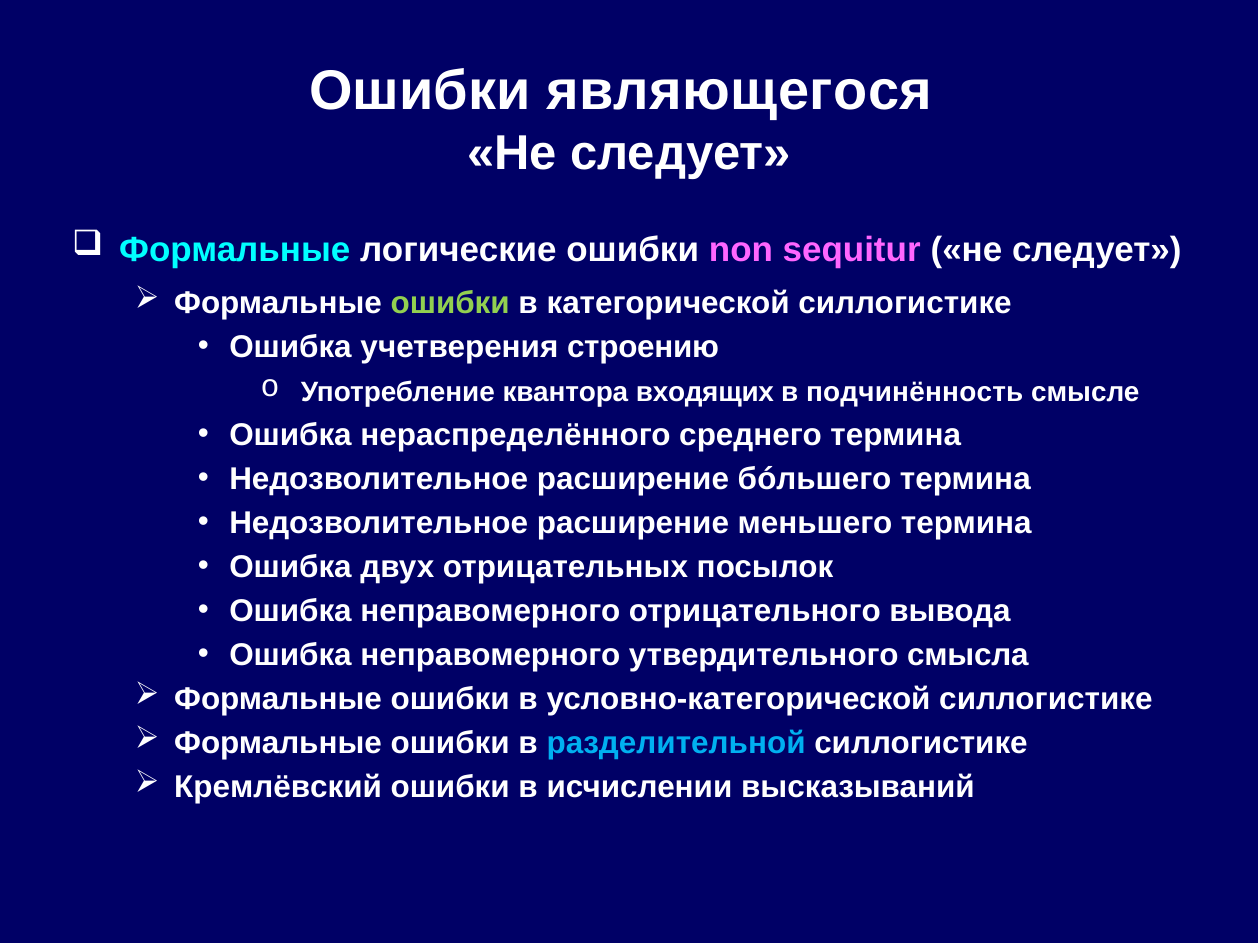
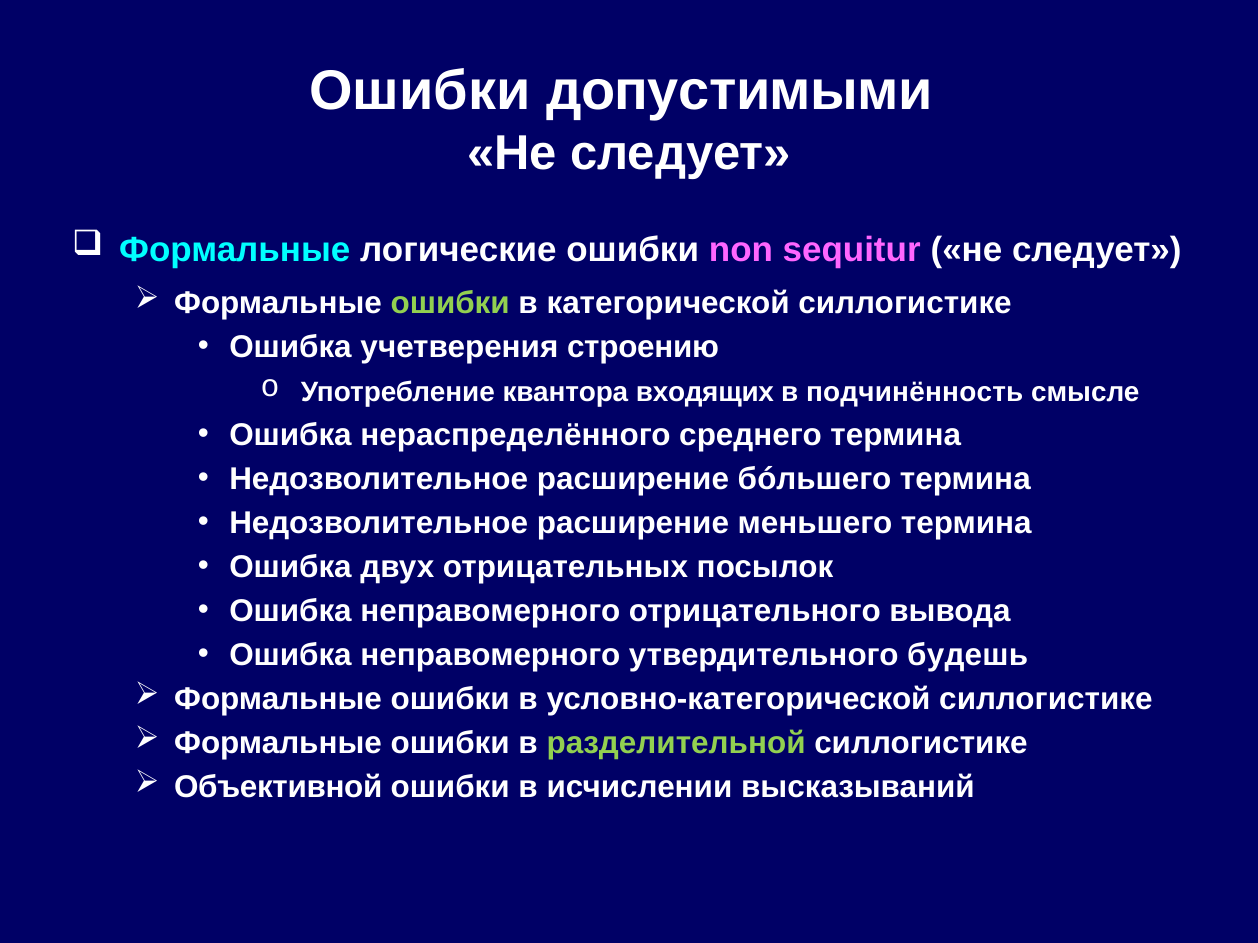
являющегося: являющегося -> допустимыми
смысла: смысла -> будешь
разделительной colour: light blue -> light green
Кремлёвский: Кремлёвский -> Объективной
